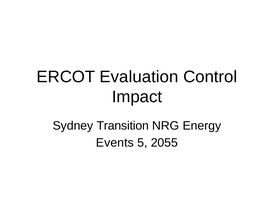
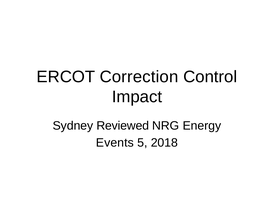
Evaluation: Evaluation -> Correction
Transition: Transition -> Reviewed
2055: 2055 -> 2018
